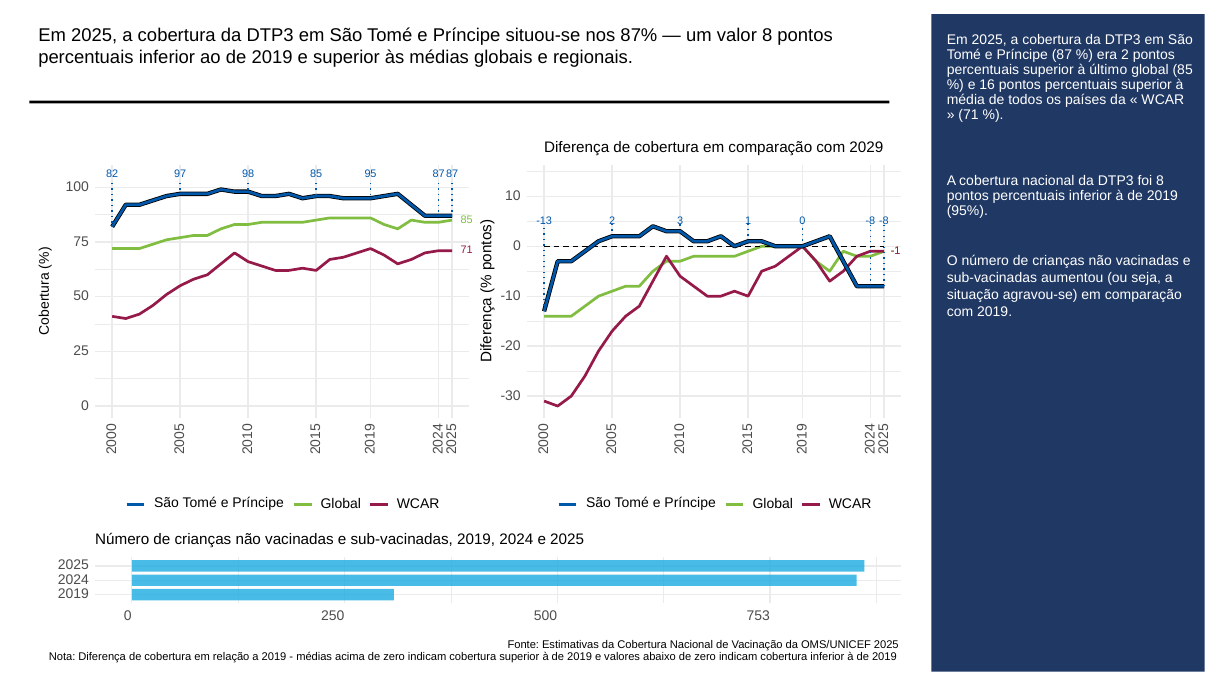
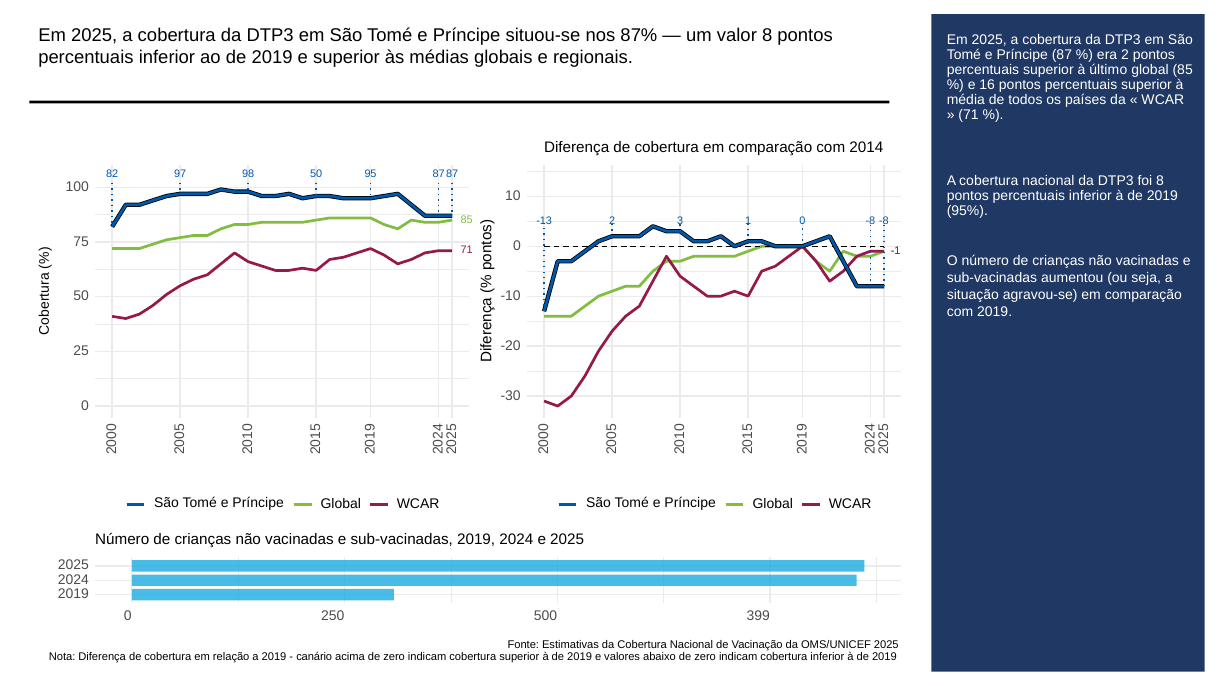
2029: 2029 -> 2014
98 85: 85 -> 50
753: 753 -> 399
médias at (314, 657): médias -> canário
